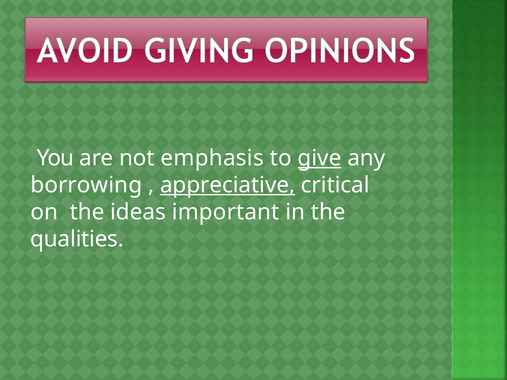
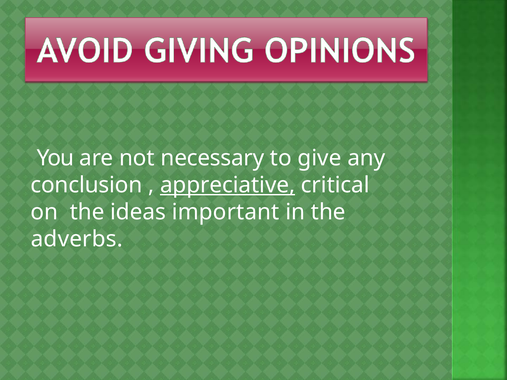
emphasis: emphasis -> necessary
give underline: present -> none
borrowing: borrowing -> conclusion
qualities: qualities -> adverbs
